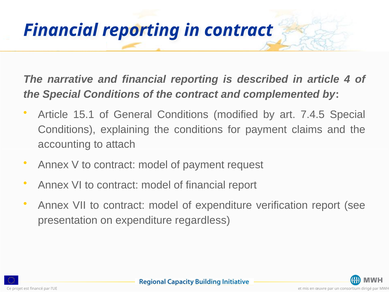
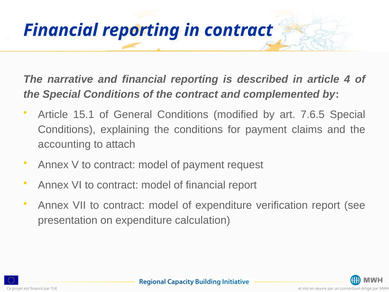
7.4.5: 7.4.5 -> 7.6.5
regardless: regardless -> calculation
